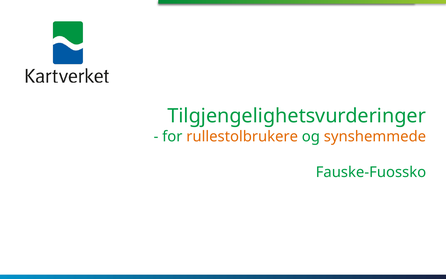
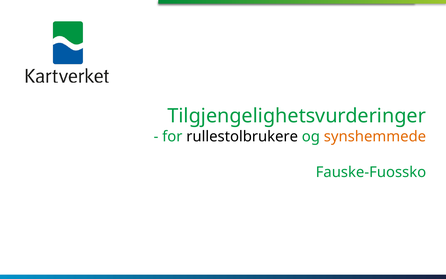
rullestolbrukere colour: orange -> black
